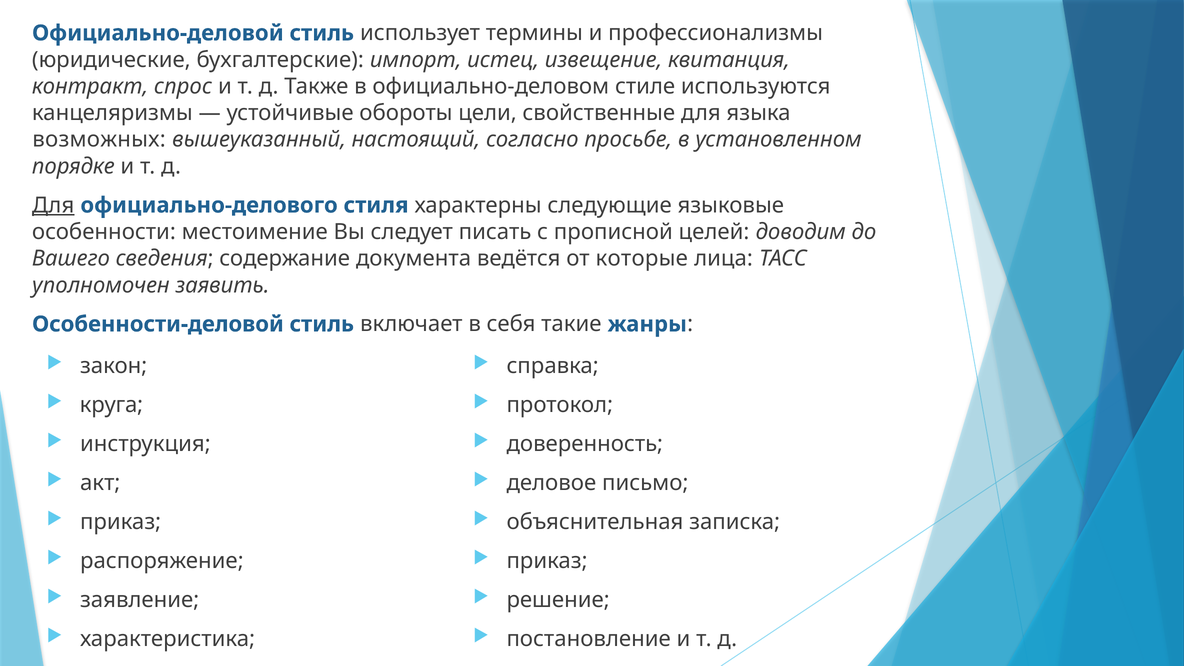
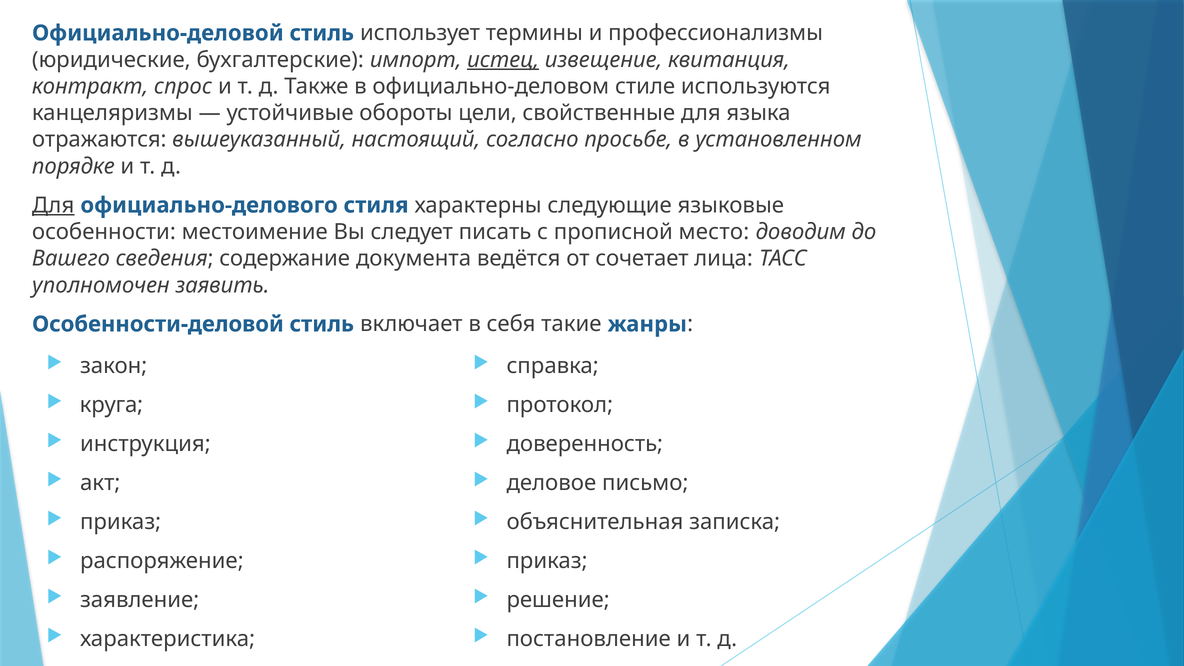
истец underline: none -> present
возможных: возможных -> отражаются
целей: целей -> место
которые: которые -> сочетает
